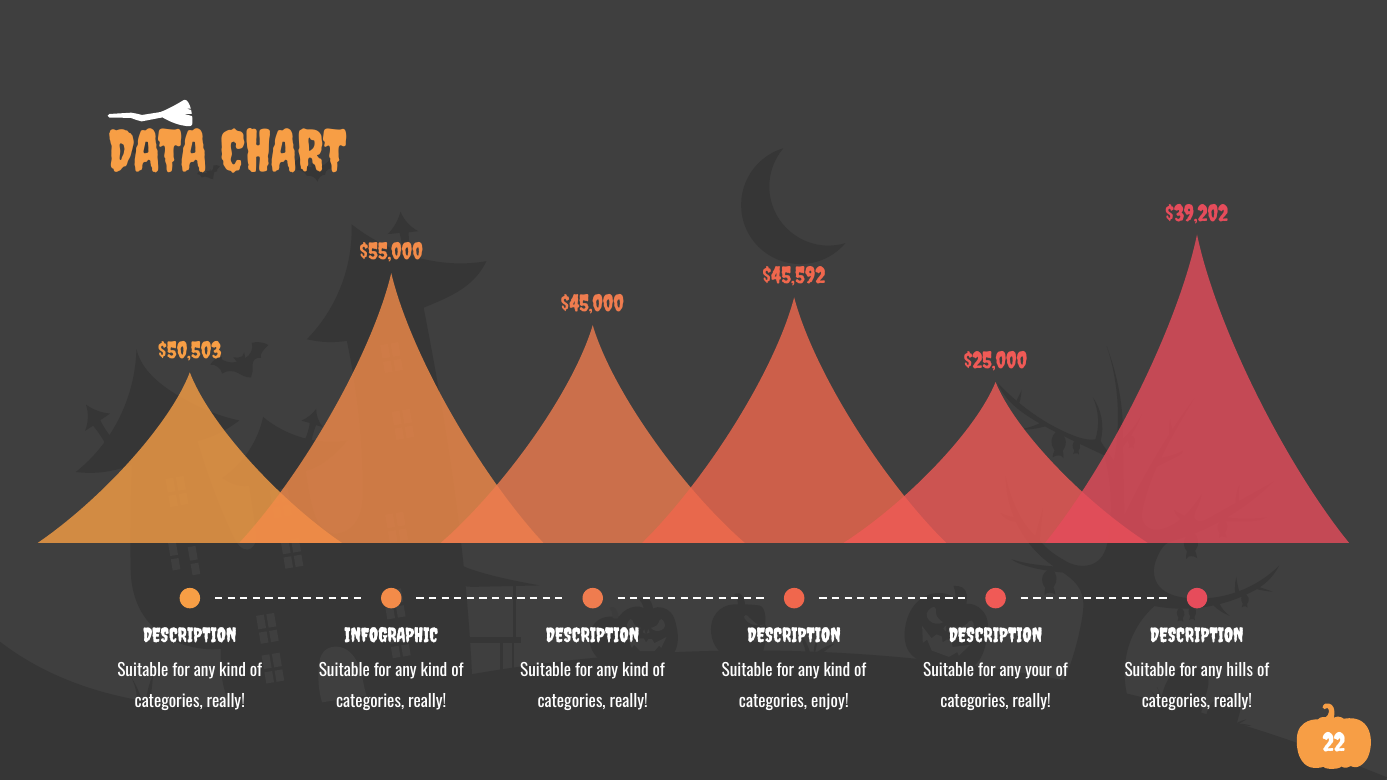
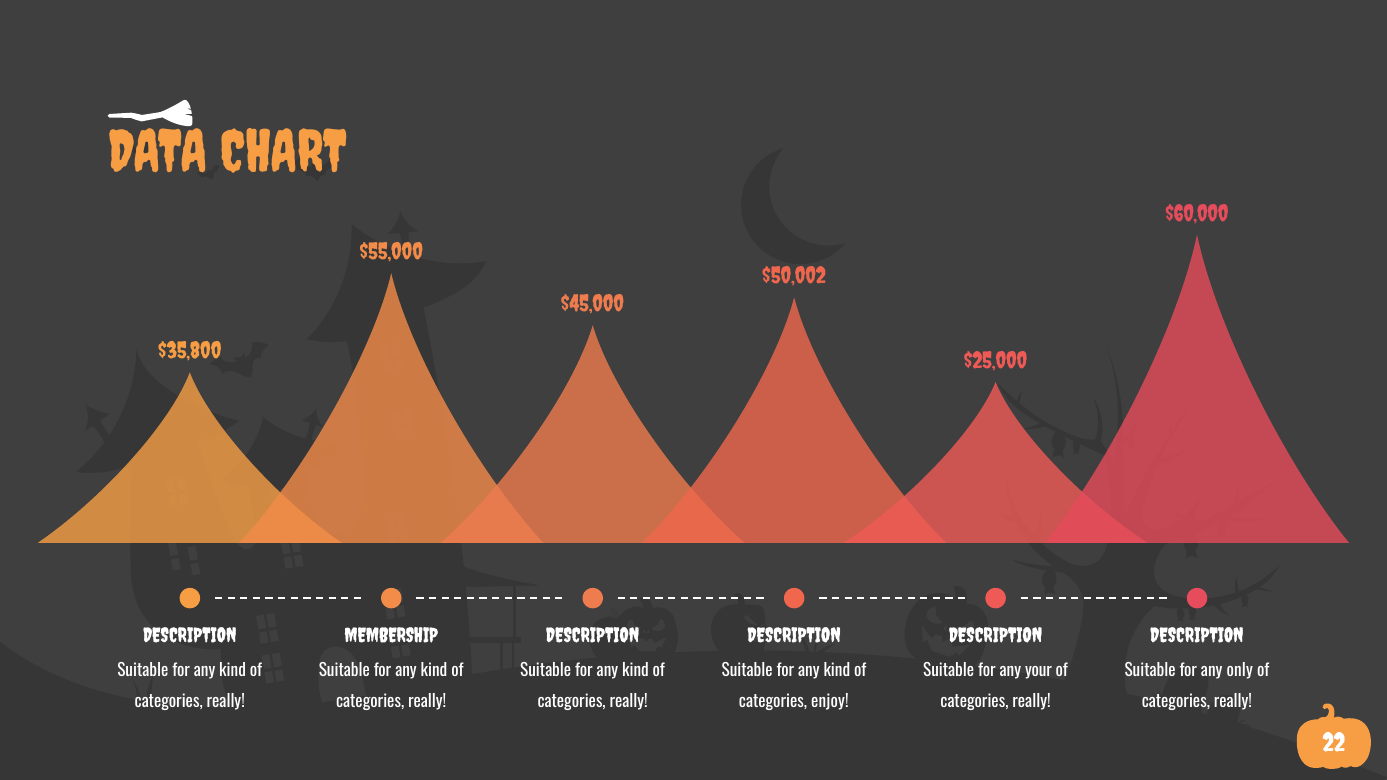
$39,202: $39,202 -> $60,000
$45,592: $45,592 -> $50,002
$50,503: $50,503 -> $35,800
INFOGRAPHIC: INFOGRAPHIC -> MEMBERSHIP
hills: hills -> only
